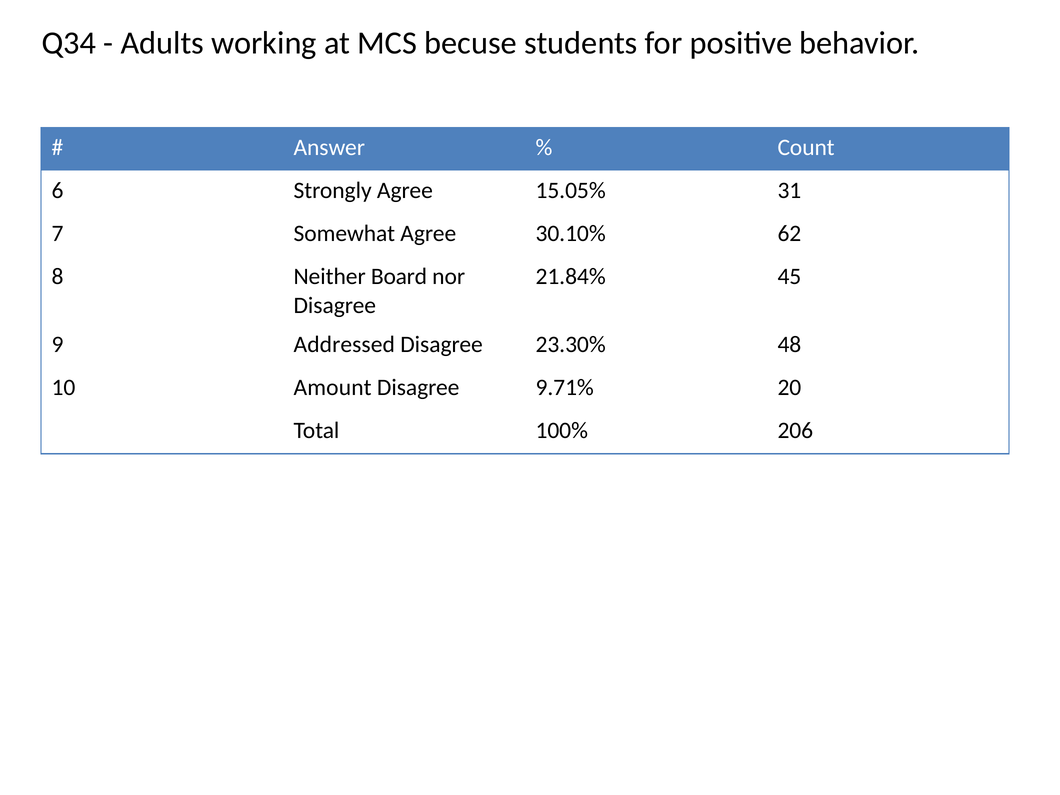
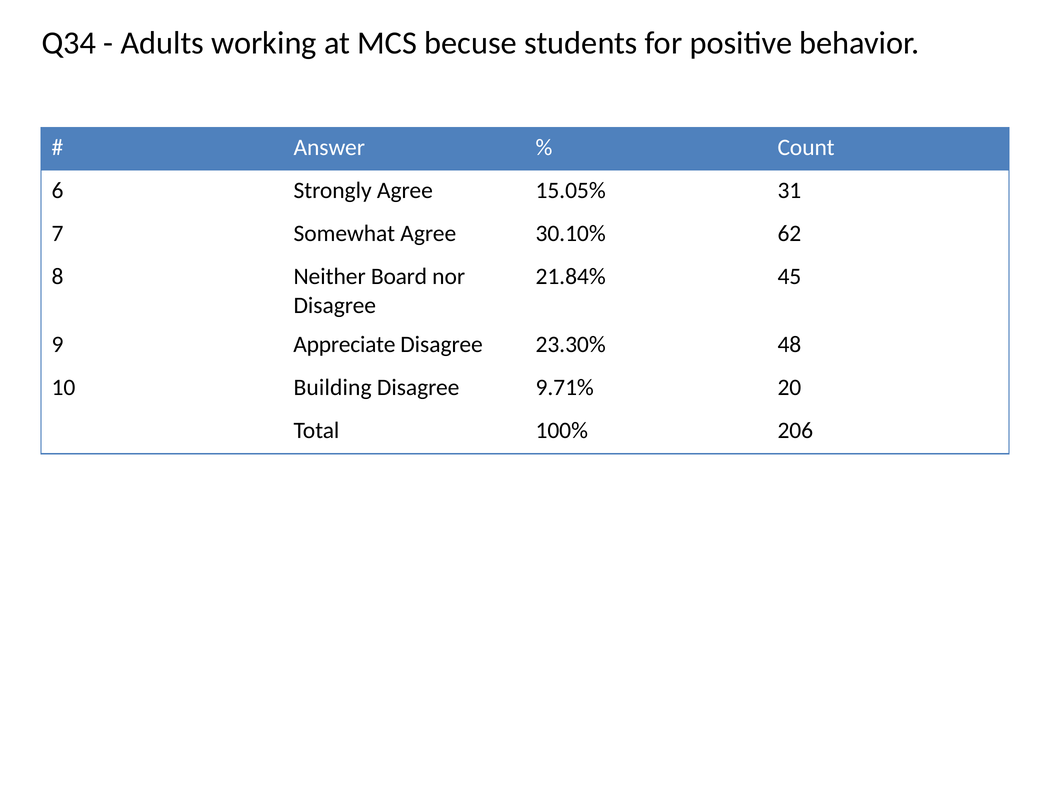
Addressed: Addressed -> Appreciate
Amount: Amount -> Building
